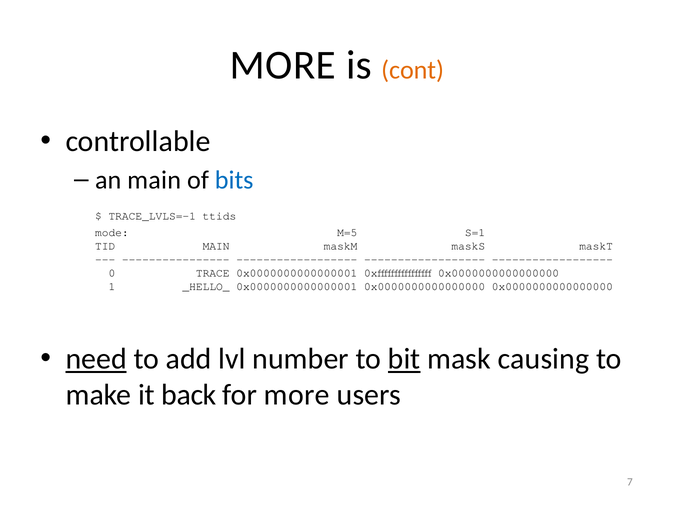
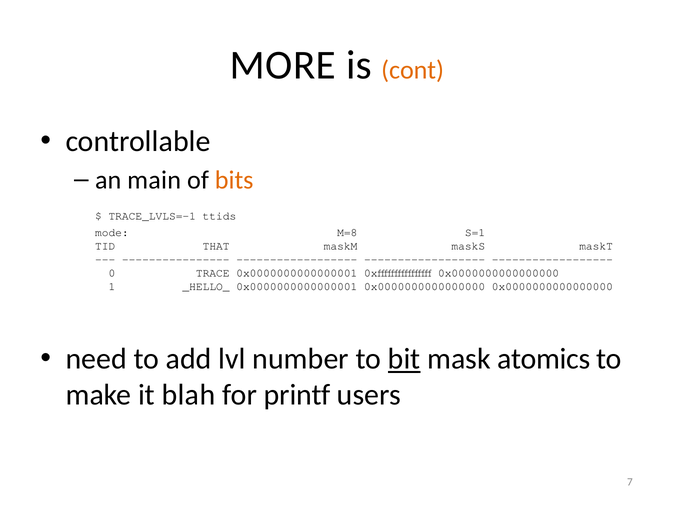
bits colour: blue -> orange
M=5: M=5 -> M=8
TID MAIN: MAIN -> THAT
need underline: present -> none
causing: causing -> atomics
back: back -> blah
for more: more -> printf
